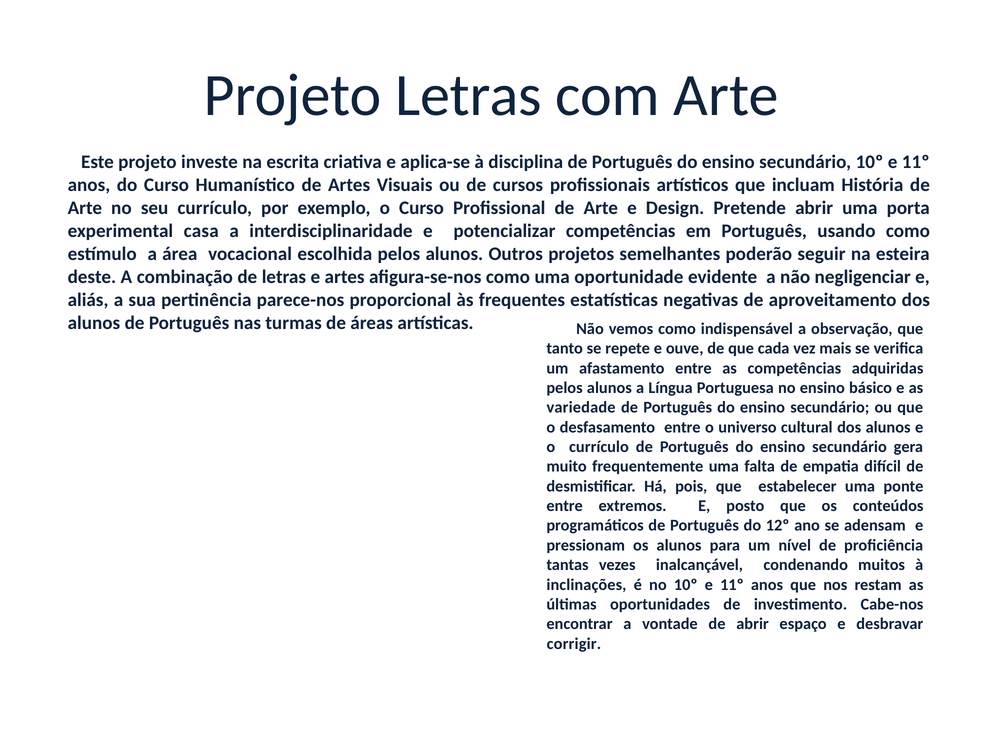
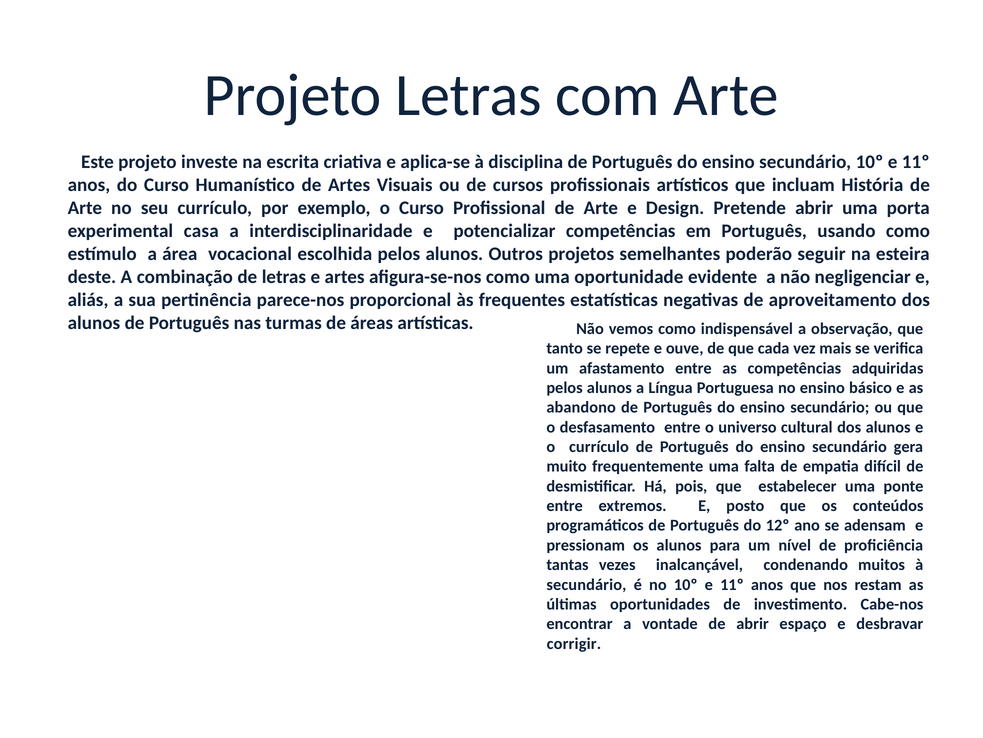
variedade: variedade -> abandono
inclinações at (586, 584): inclinações -> secundário
